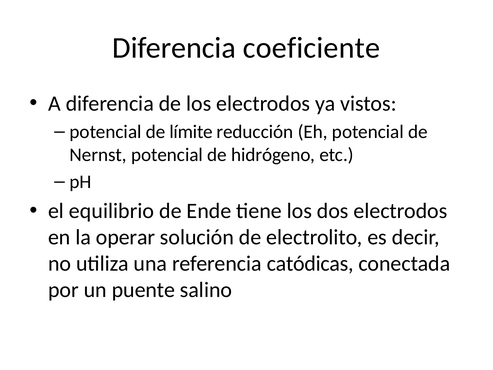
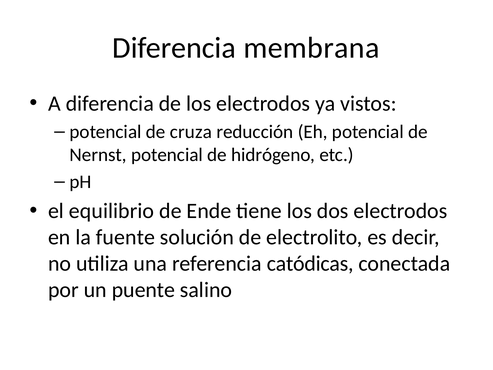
coeficiente: coeficiente -> membrana
límite: límite -> cruza
operar: operar -> fuente
